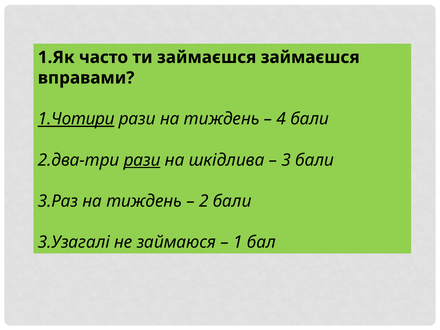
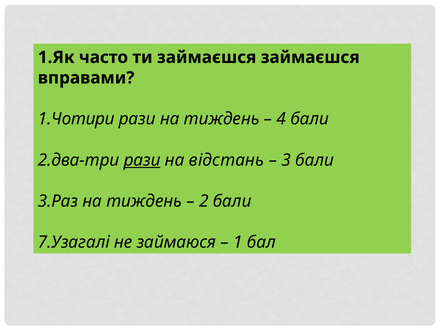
1.Чотири underline: present -> none
шкідлива: шкідлива -> відстань
3.Узагалі: 3.Узагалі -> 7.Узагалі
